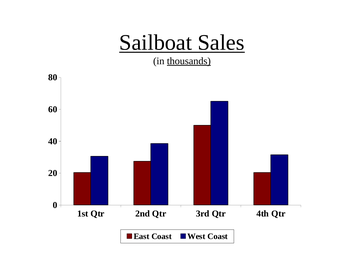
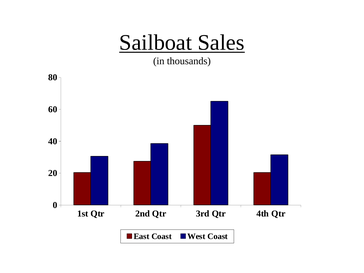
thousands underline: present -> none
